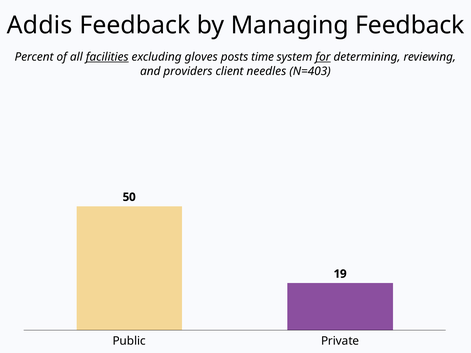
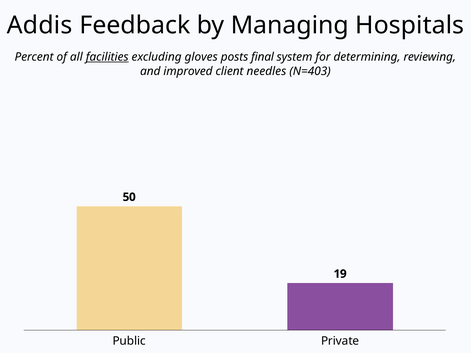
Managing Feedback: Feedback -> Hospitals
time: time -> final
for underline: present -> none
providers: providers -> improved
